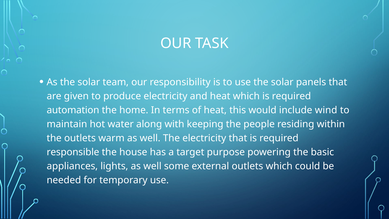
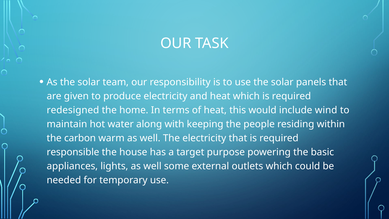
automation: automation -> redesigned
the outlets: outlets -> carbon
